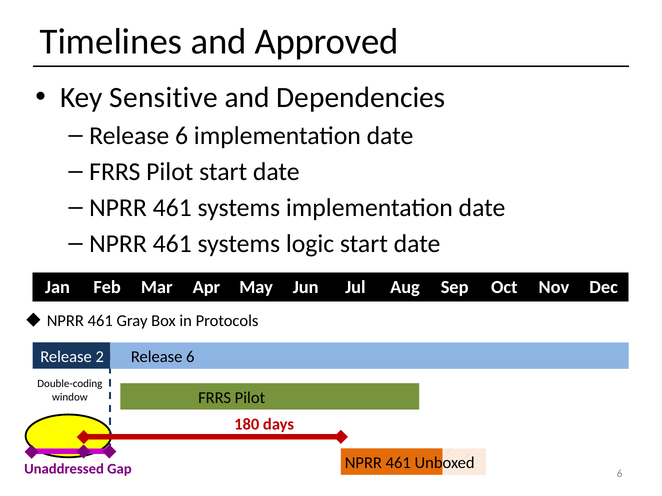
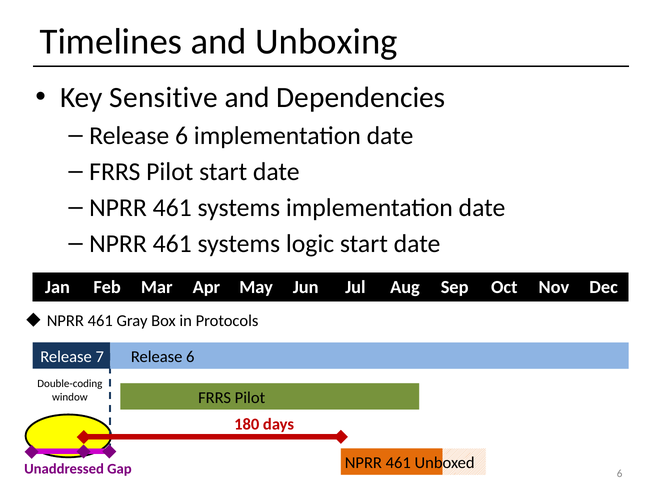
Approved: Approved -> Unboxing
2: 2 -> 7
